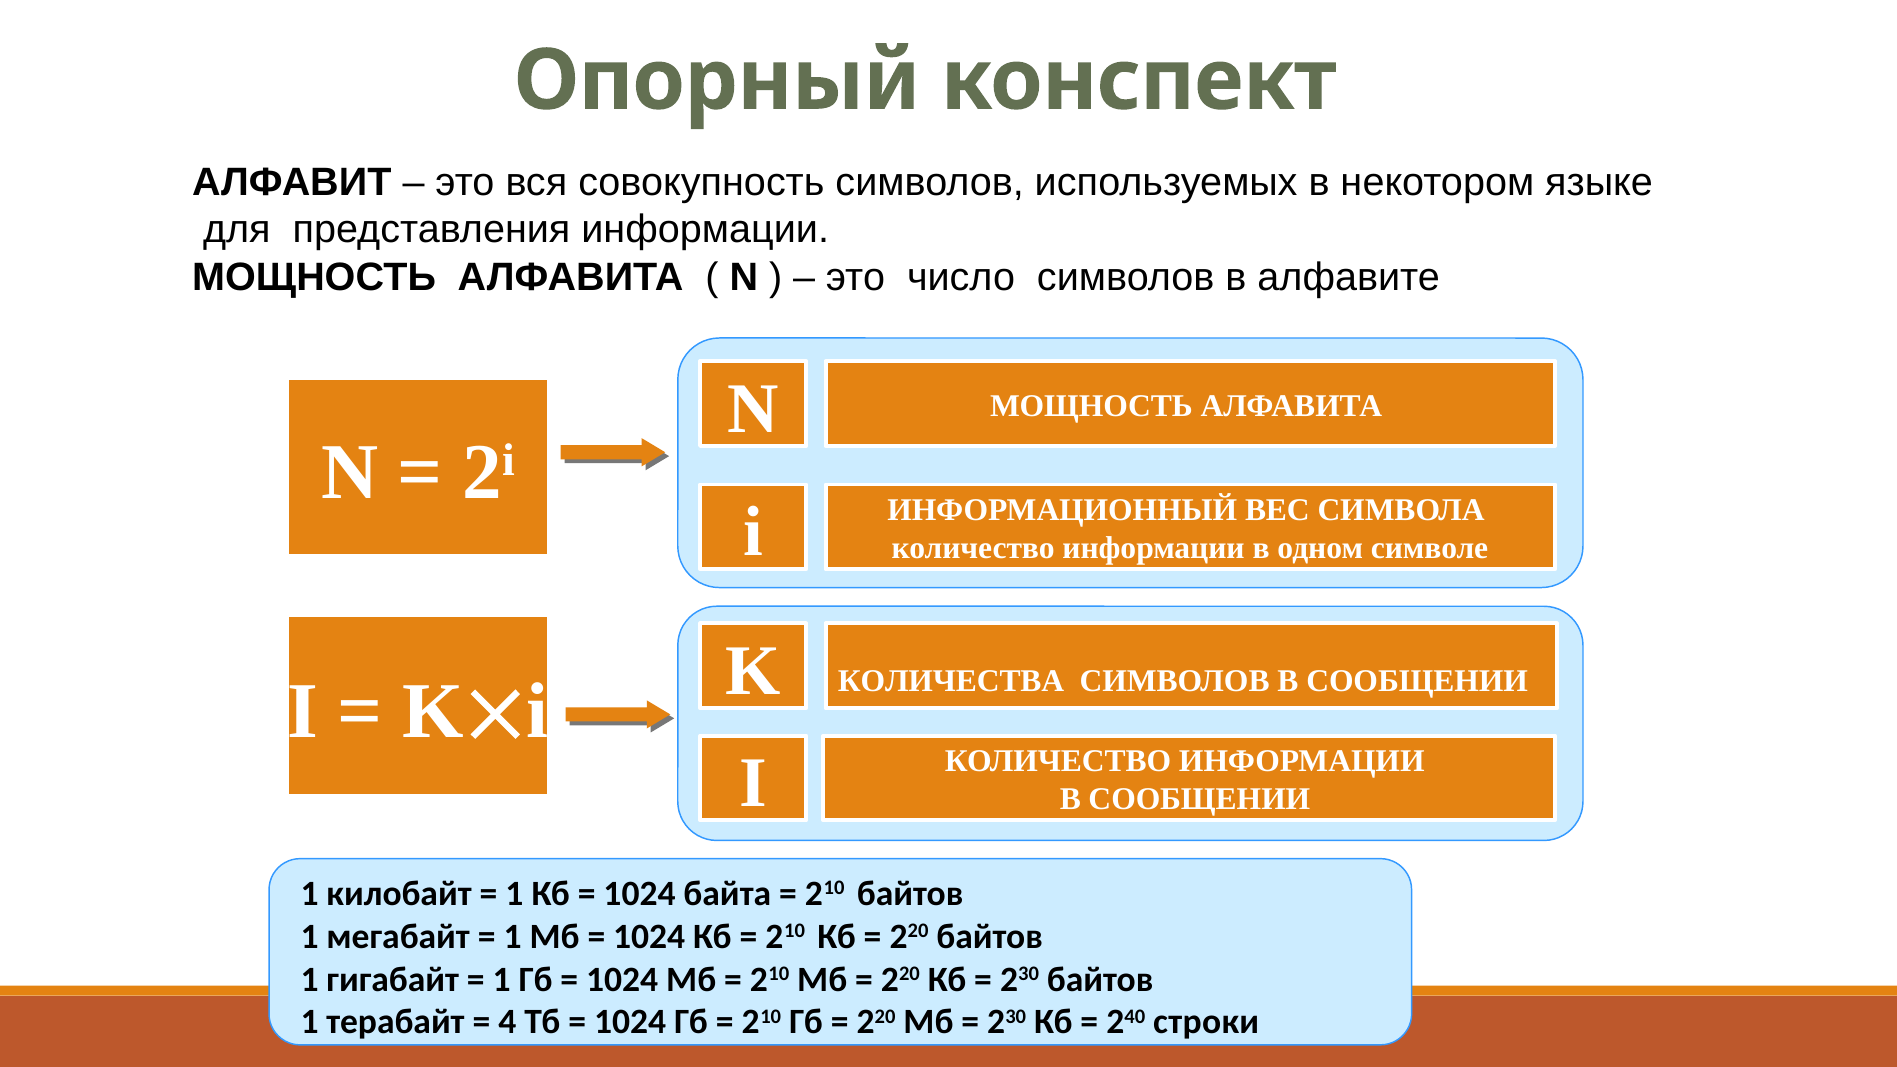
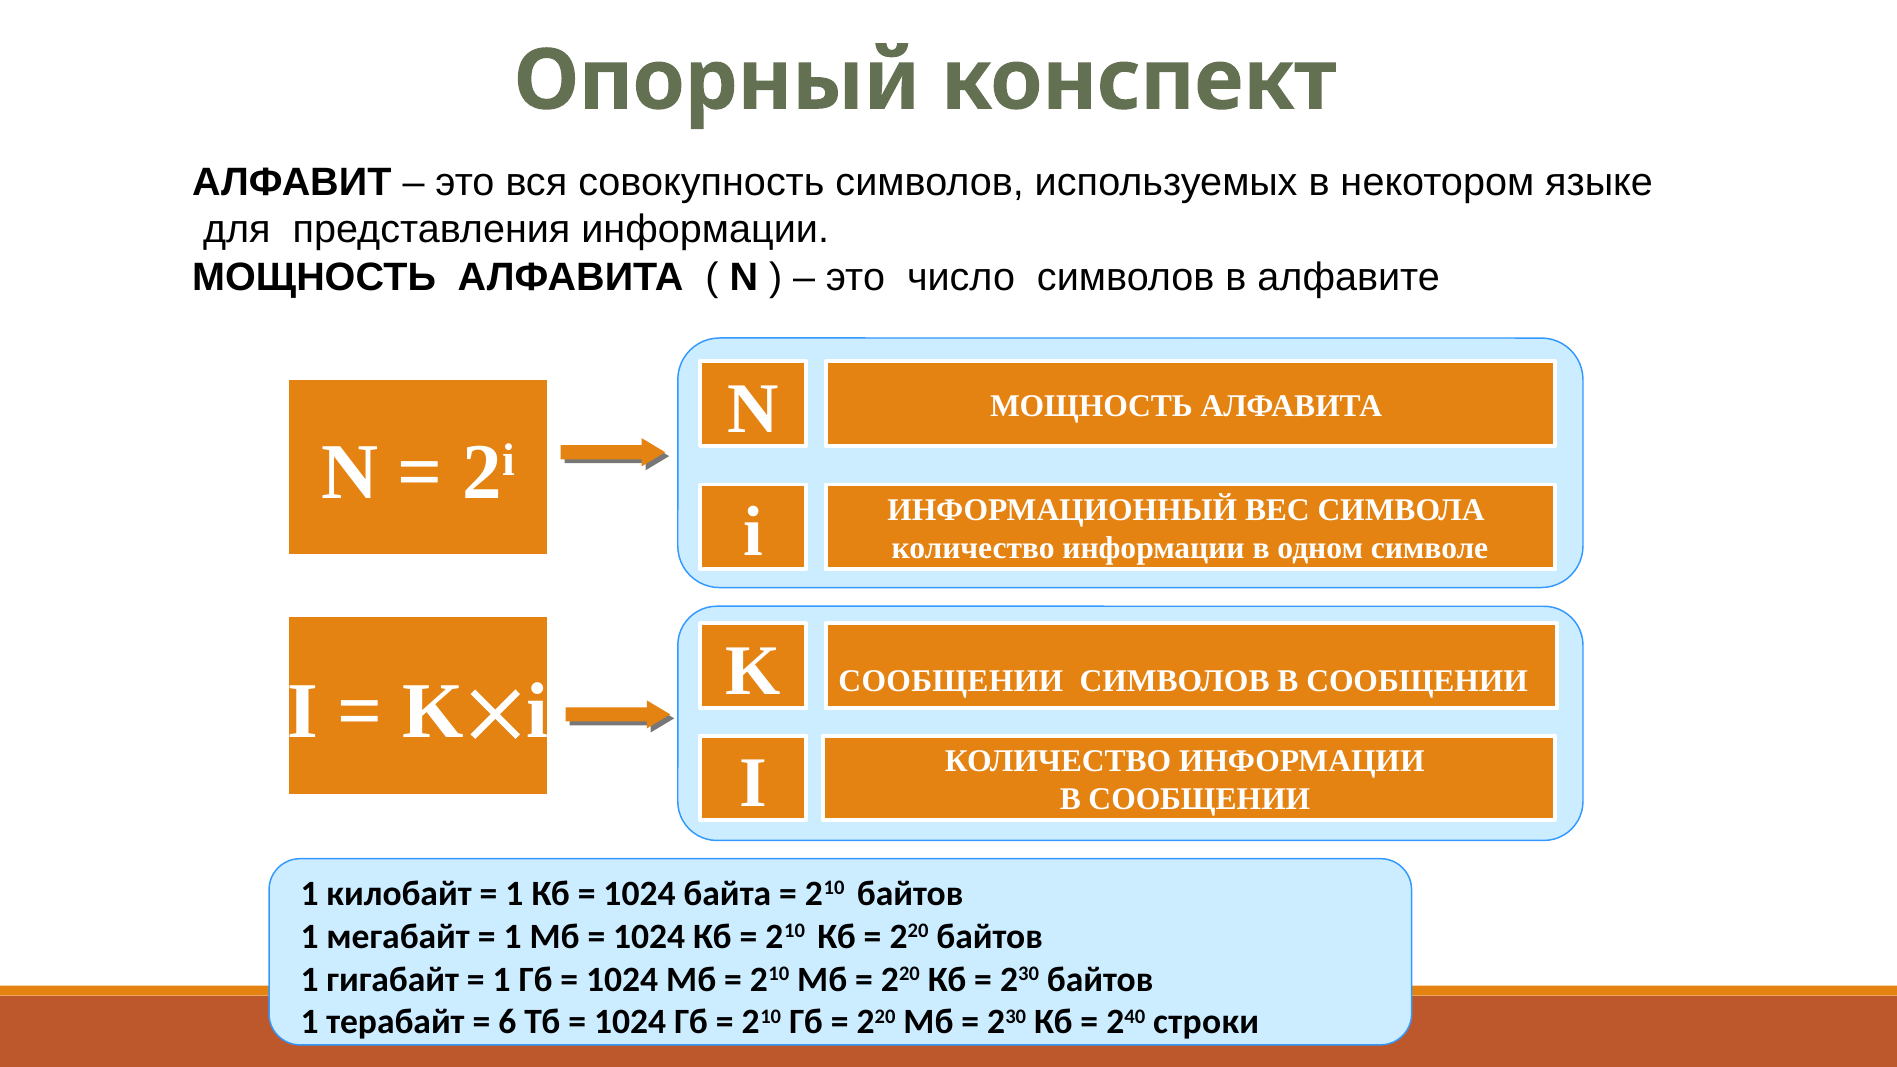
K КОЛИЧЕСТВА: КОЛИЧЕСТВА -> СООБЩЕНИИ
4: 4 -> 6
